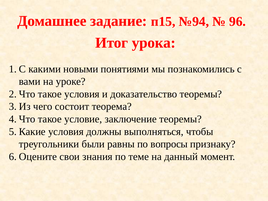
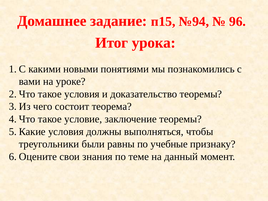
вопросы: вопросы -> учебные
